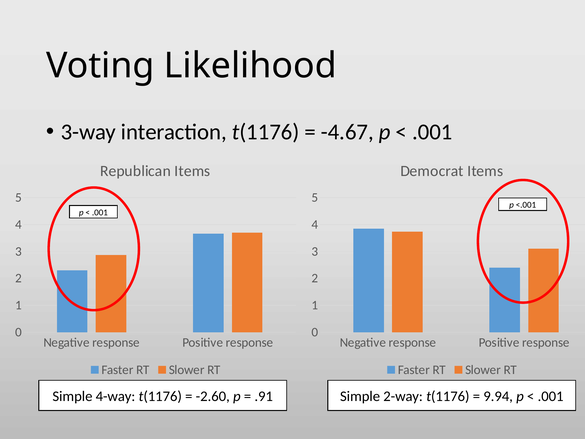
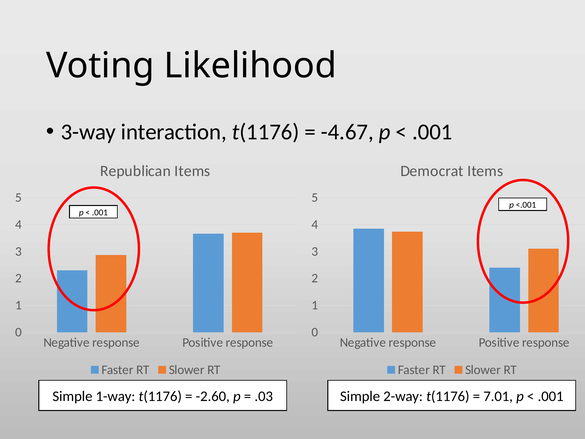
4-way: 4-way -> 1-way
.91: .91 -> .03
9.94: 9.94 -> 7.01
